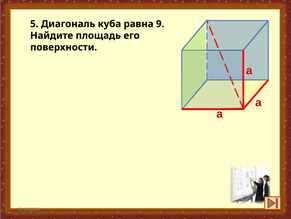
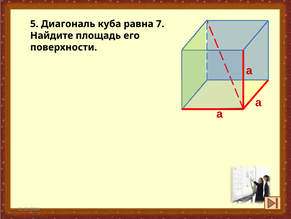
равна 9: 9 -> 7
